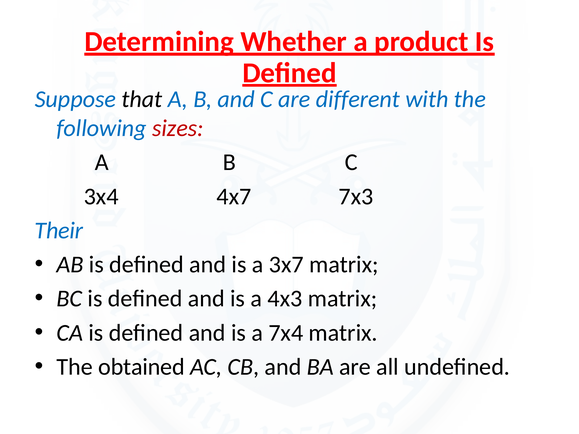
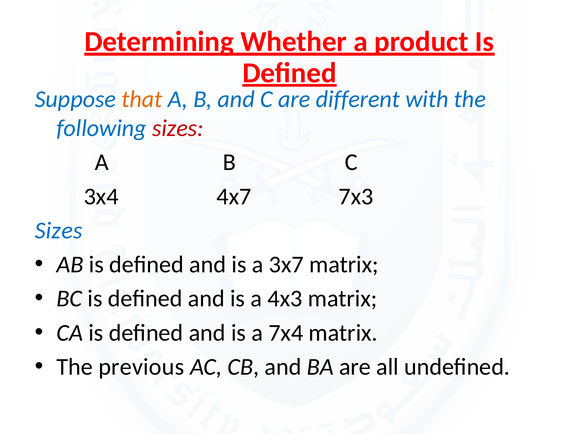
that colour: black -> orange
Their at (59, 231): Their -> Sizes
obtained: obtained -> previous
